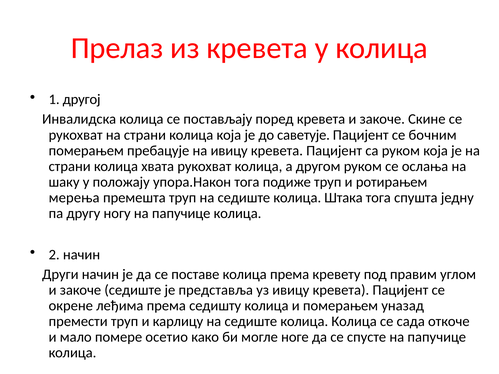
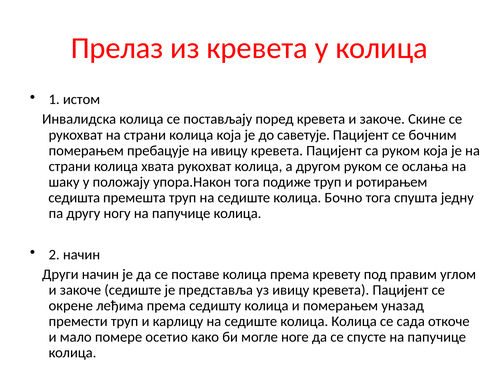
другој: другој -> истом
мерења: мерења -> седишта
Штака: Штака -> Бочно
